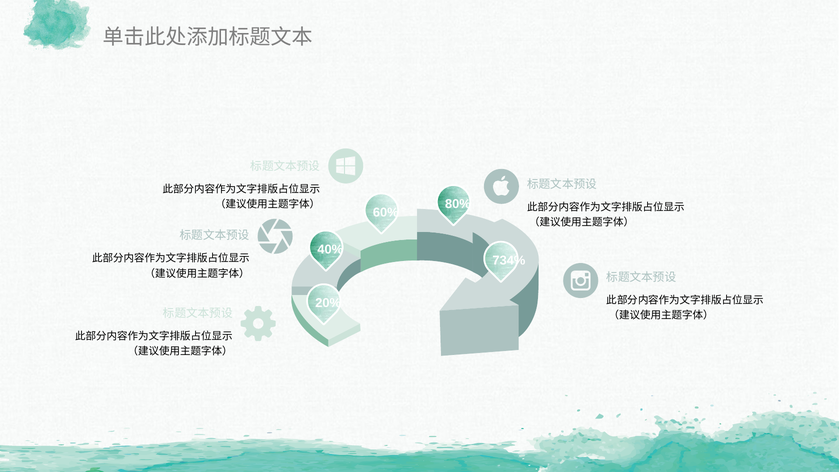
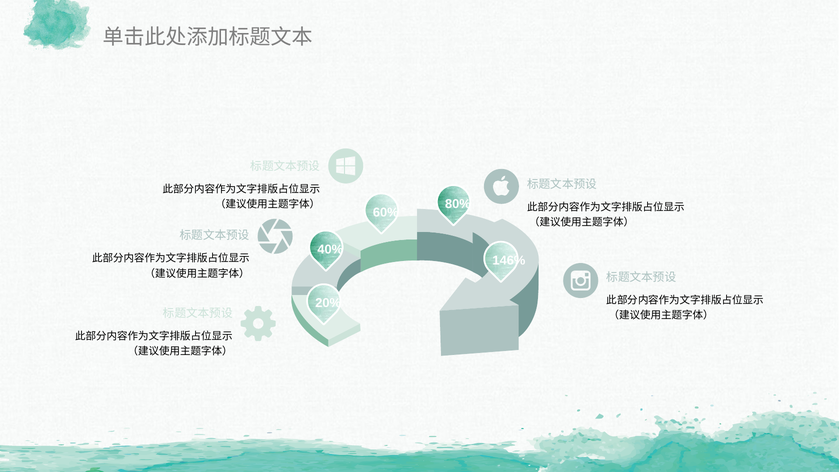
734%: 734% -> 146%
